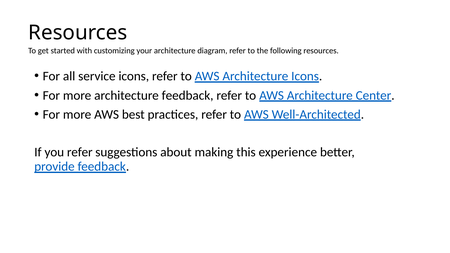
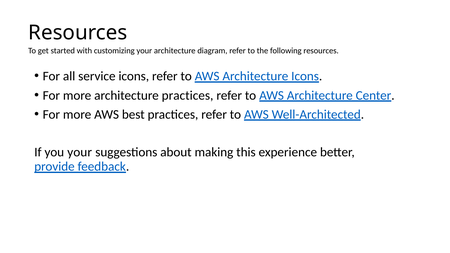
architecture feedback: feedback -> practices
you refer: refer -> your
